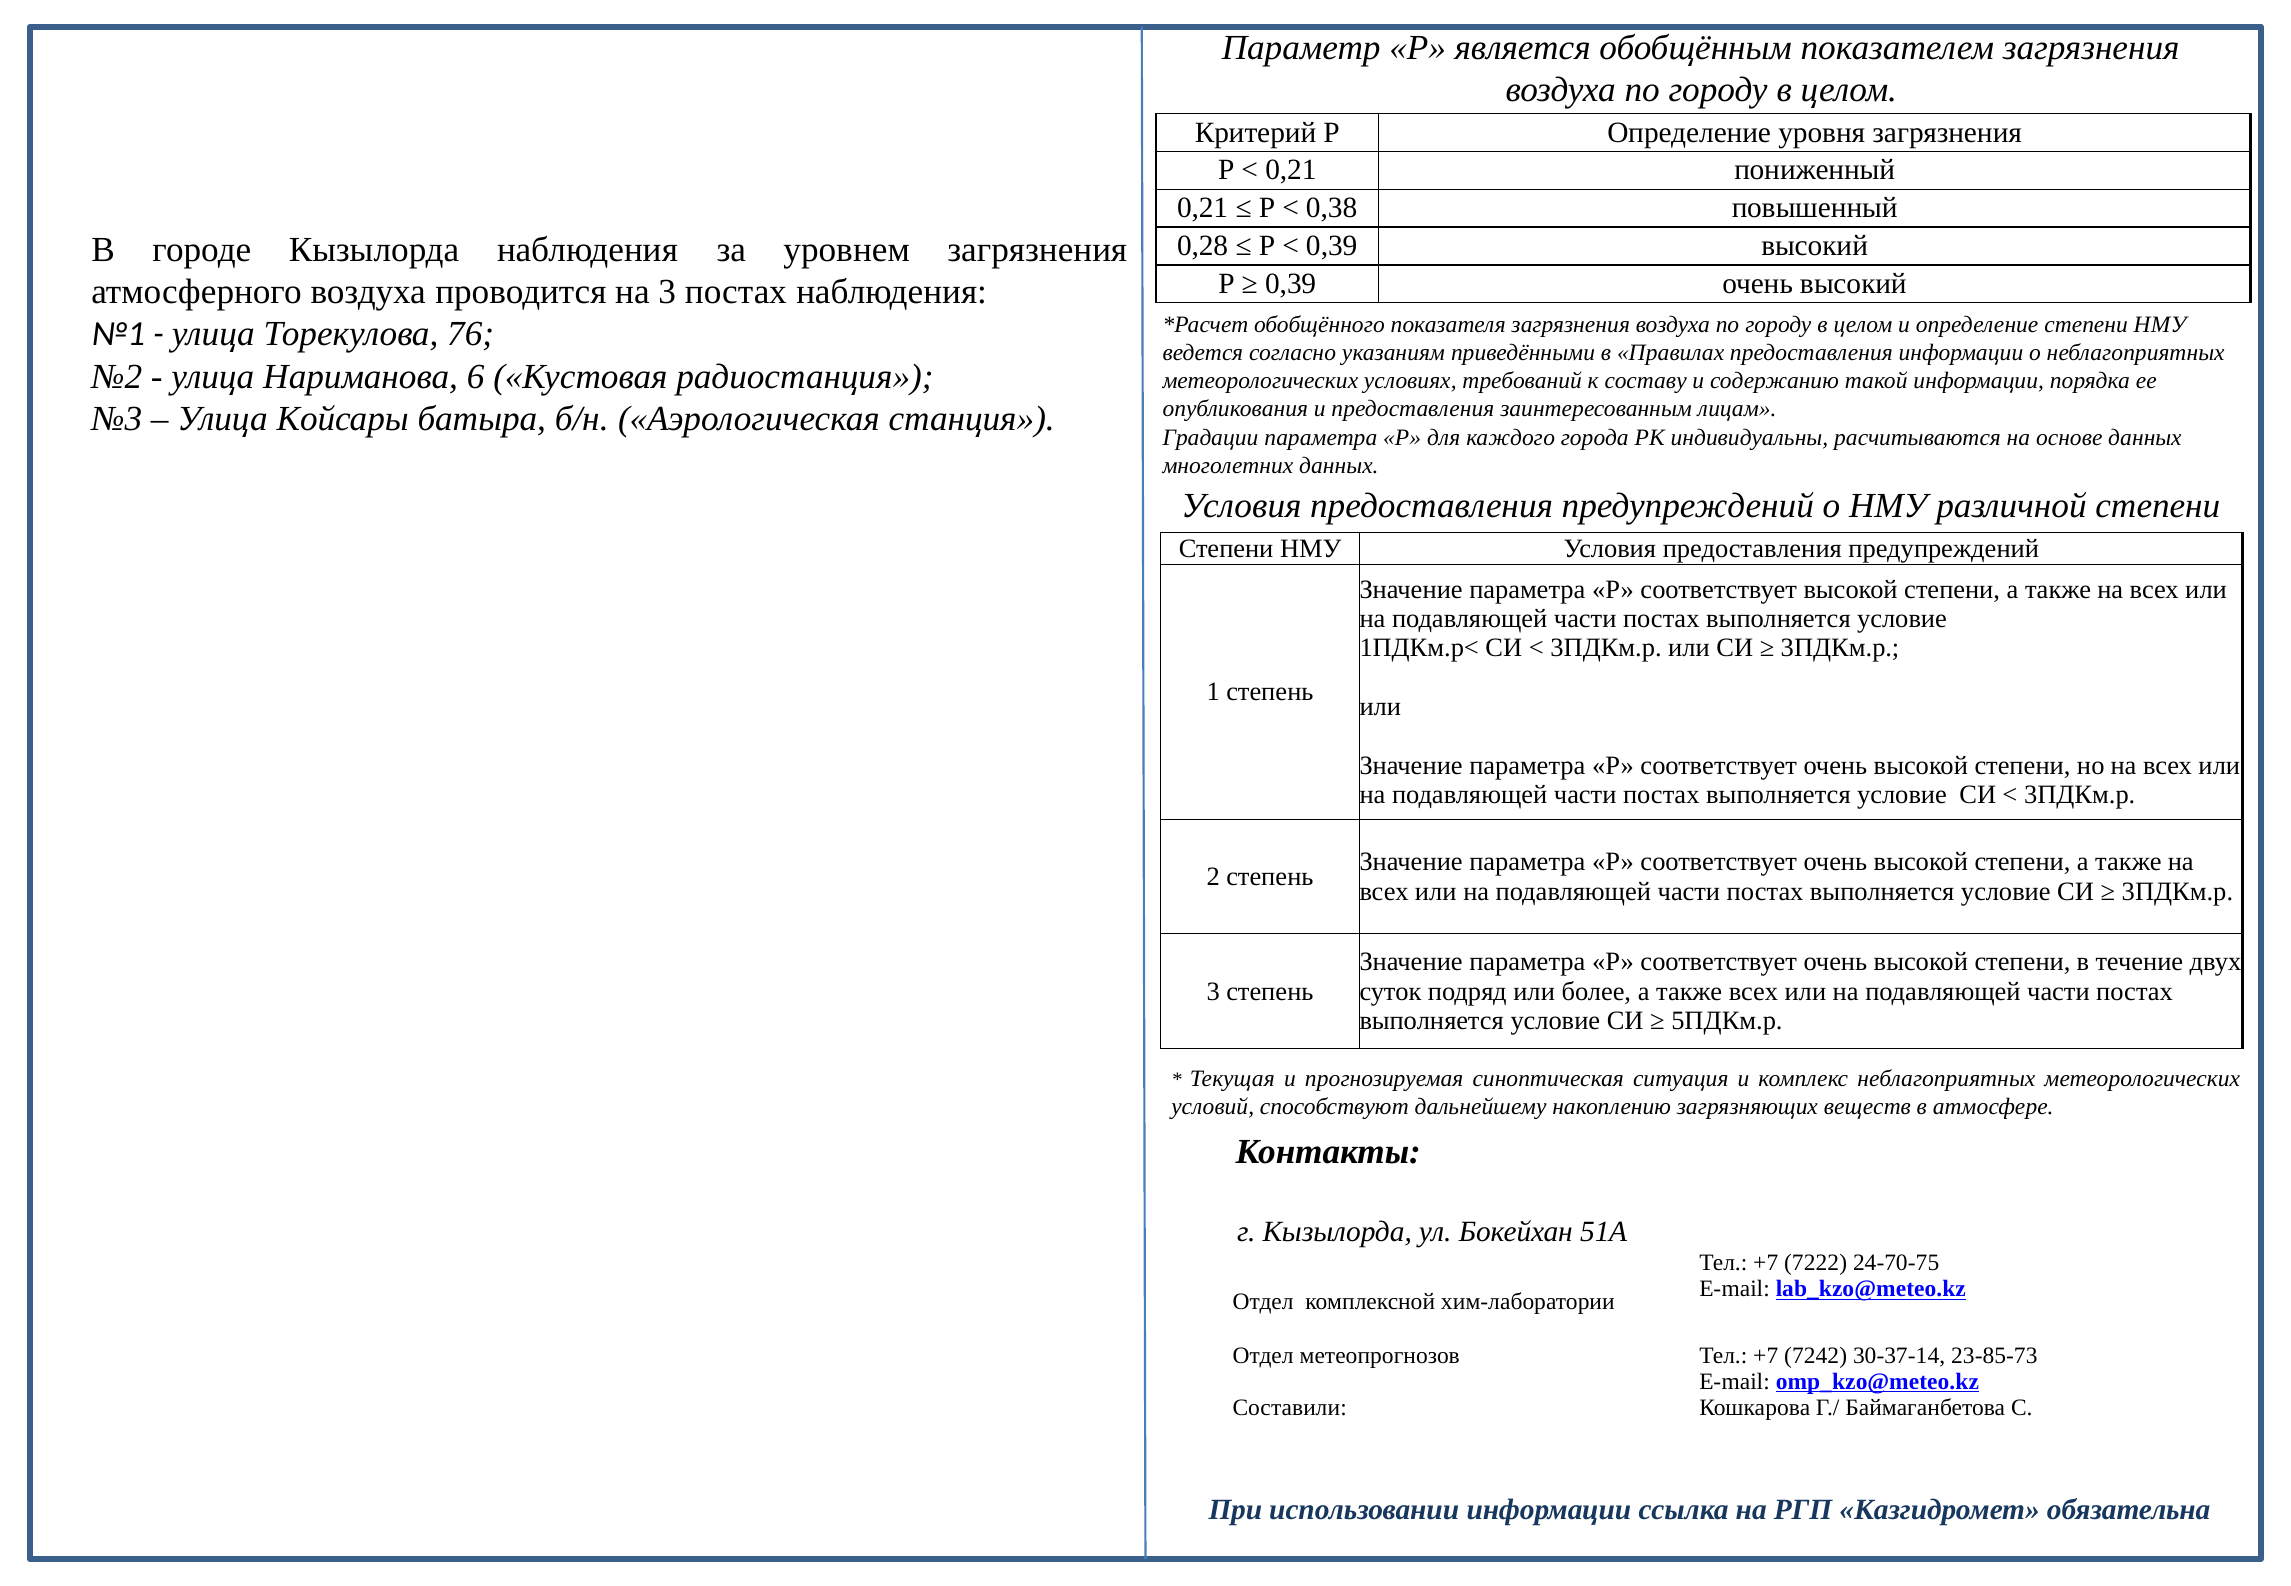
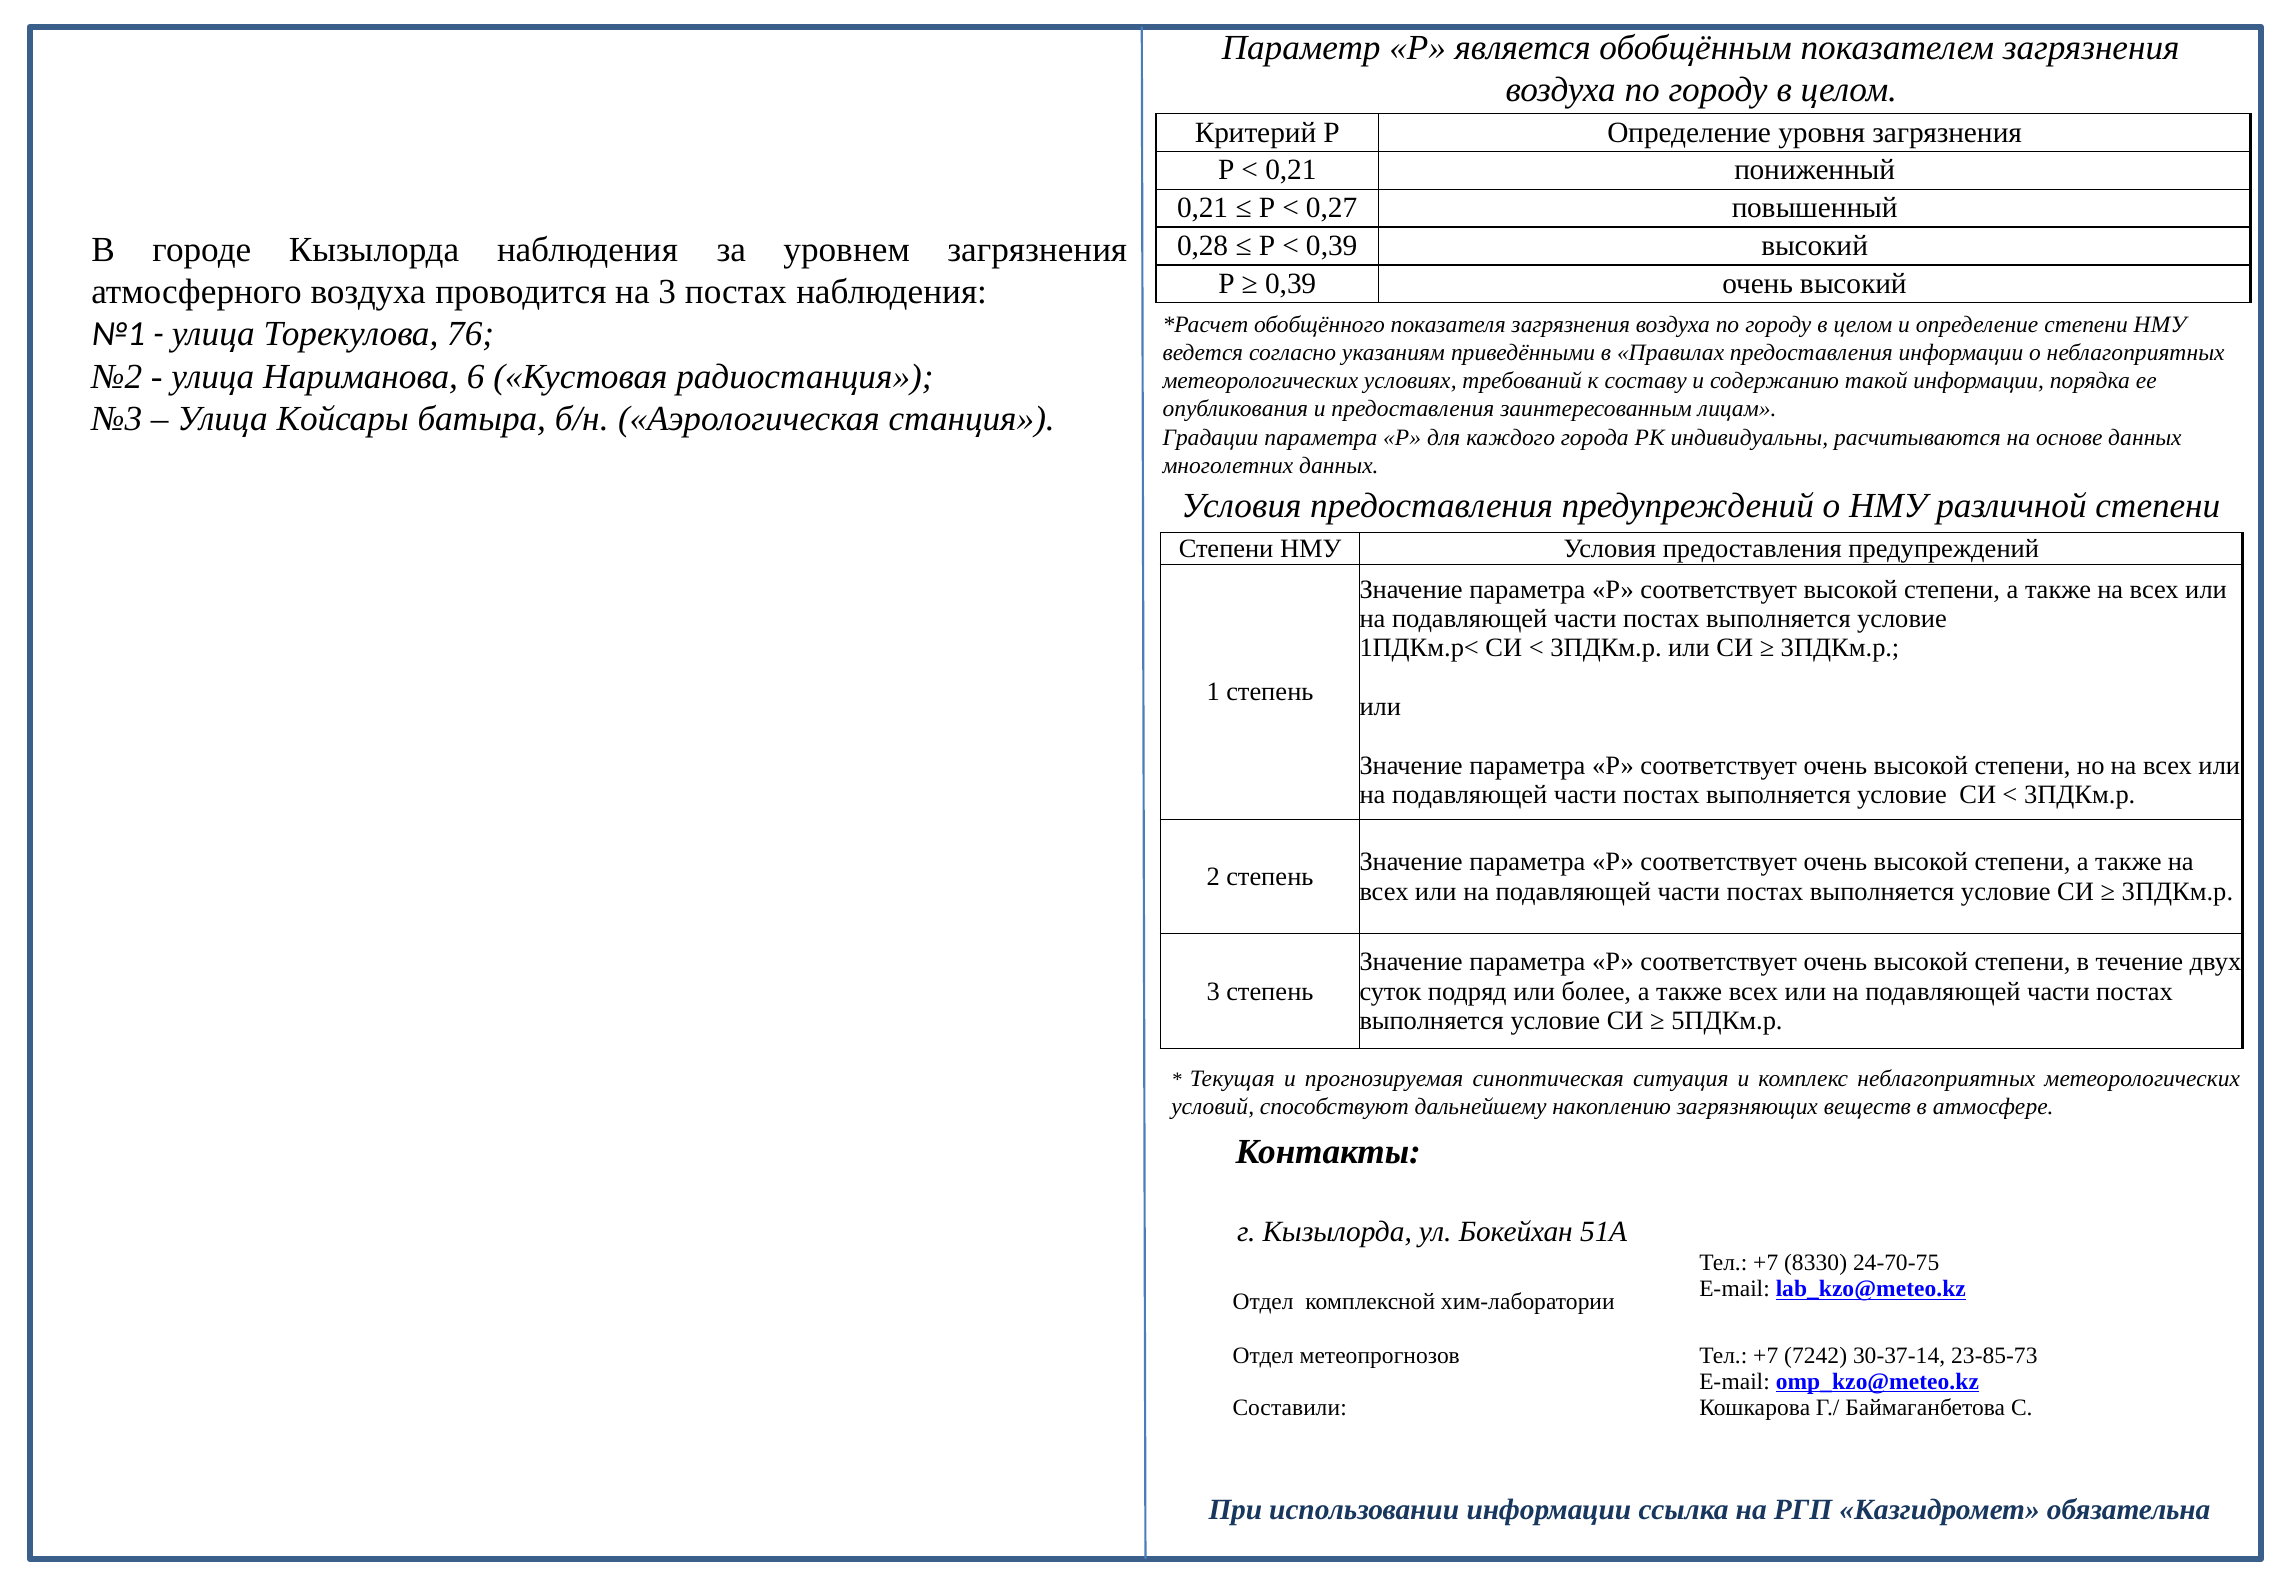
0,38: 0,38 -> 0,27
7222: 7222 -> 8330
